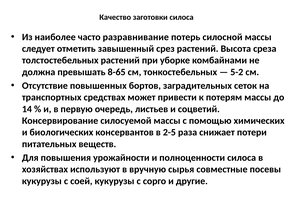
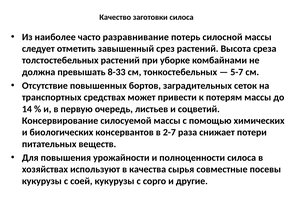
8-65: 8-65 -> 8-33
5-2: 5-2 -> 5-7
2-5: 2-5 -> 2-7
вручную: вручную -> качества
